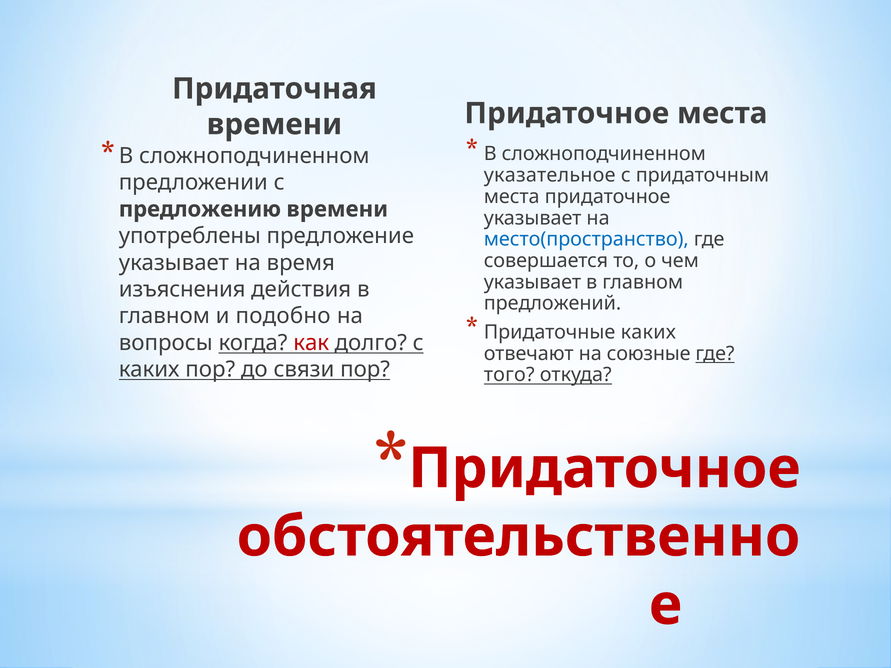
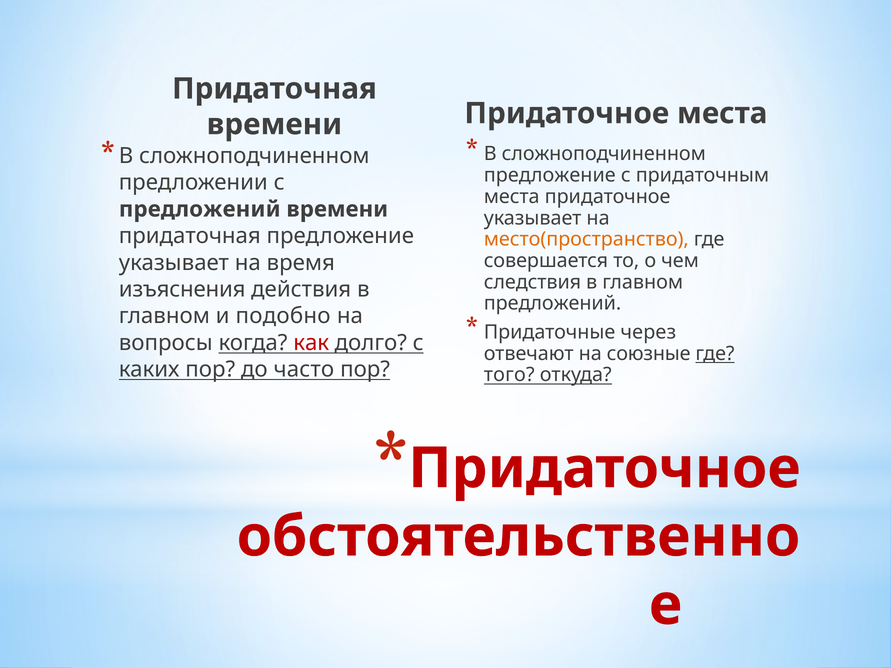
указательное at (550, 175): указательное -> предложение
предложению at (200, 209): предложению -> предложений
употреблены at (190, 236): употреблены -> придаточная
место(пространство colour: blue -> orange
указывает at (532, 282): указывает -> следствия
Придаточные каких: каких -> через
связи: связи -> часто
